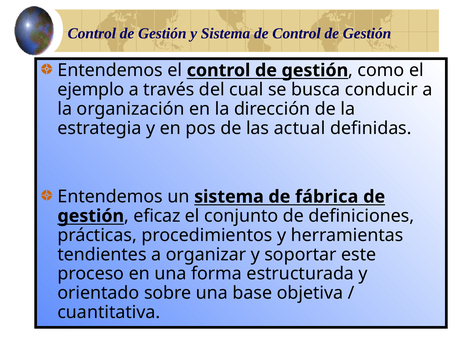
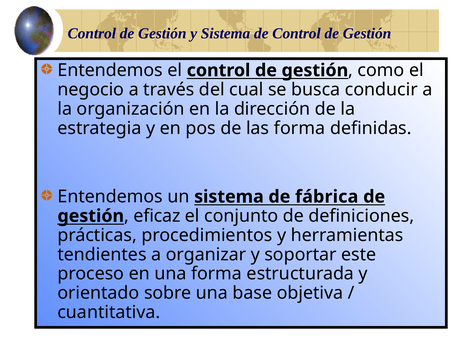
ejemplo: ejemplo -> negocio
las actual: actual -> forma
